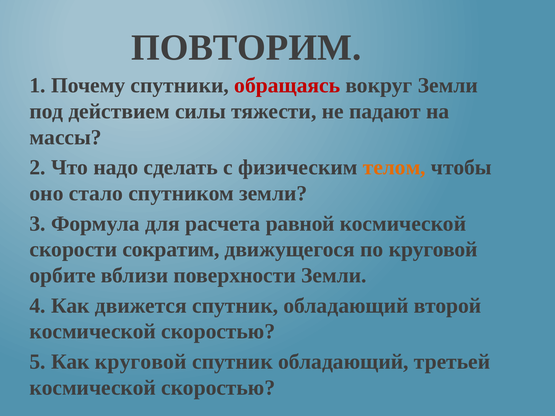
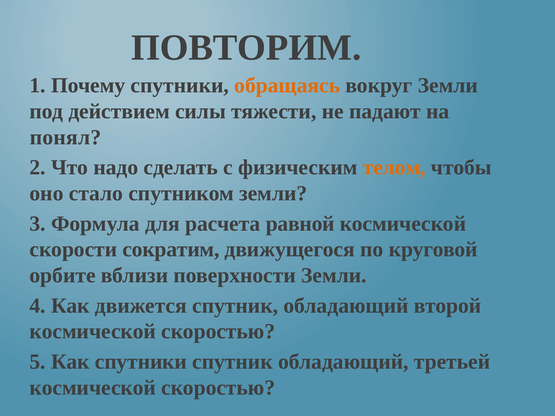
обращаясь colour: red -> orange
массы: массы -> понял
Как круговой: круговой -> спутники
